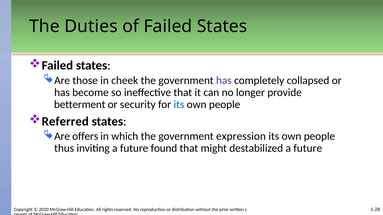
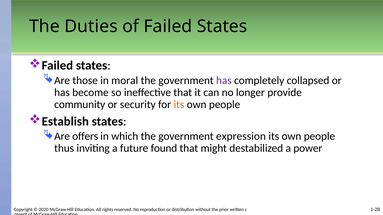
cheek: cheek -> moral
betterment: betterment -> community
its at (179, 105) colour: blue -> orange
Referred: Referred -> Establish
destabilized a future: future -> power
